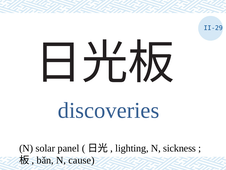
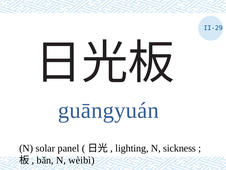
discoveries: discoveries -> guāngyuán
cause: cause -> wèibì
